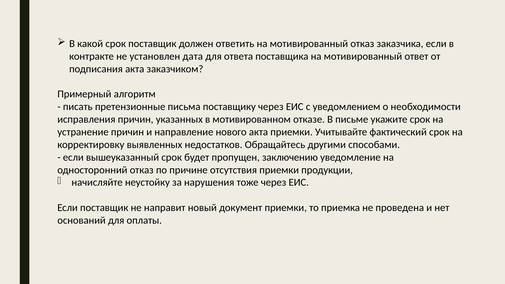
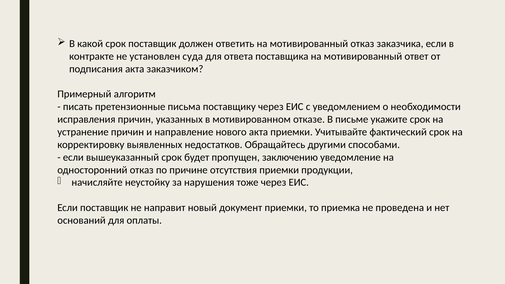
дата: дата -> суда
